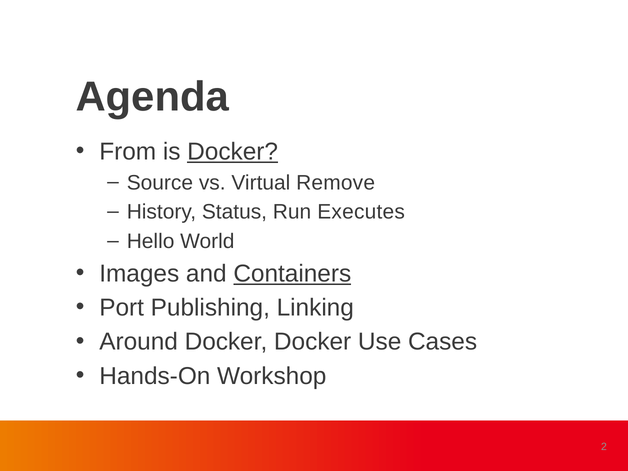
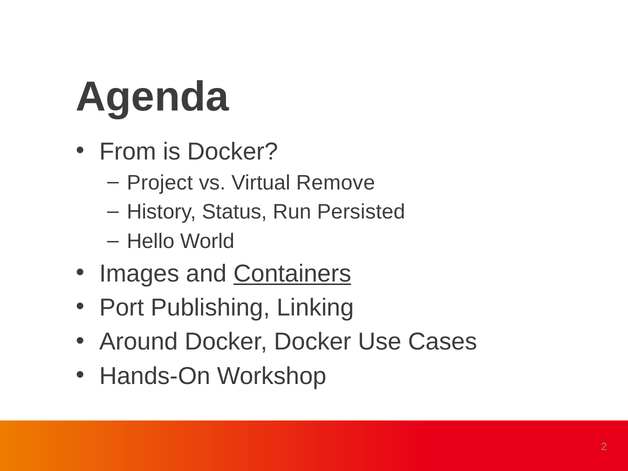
Docker at (233, 152) underline: present -> none
Source: Source -> Project
Executes: Executes -> Persisted
